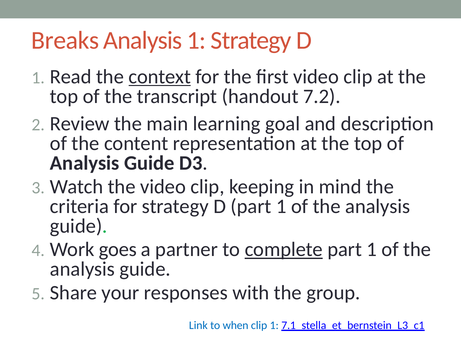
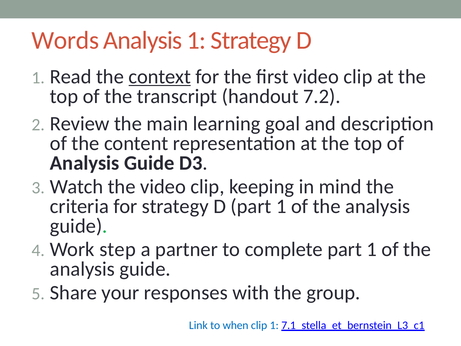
Breaks: Breaks -> Words
goes: goes -> step
complete underline: present -> none
